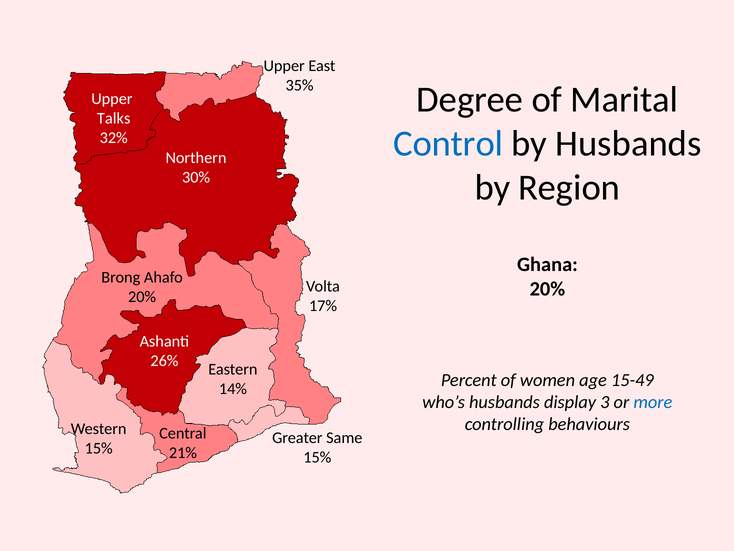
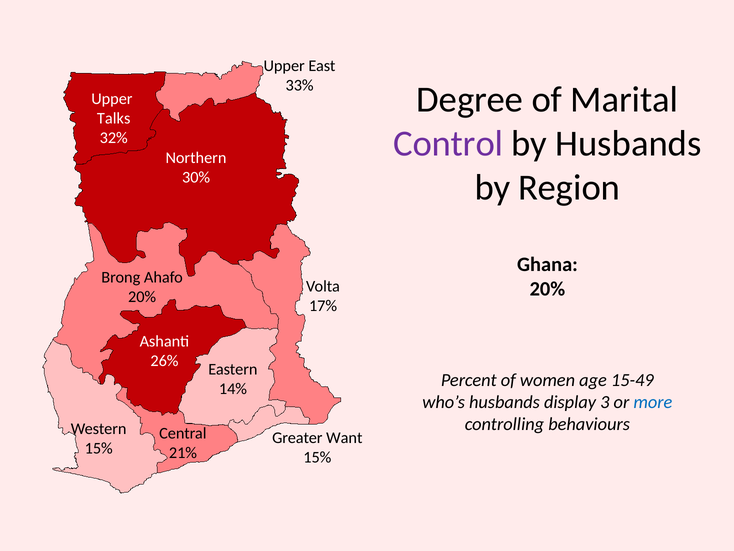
35%: 35% -> 33%
Control colour: blue -> purple
Same: Same -> Want
